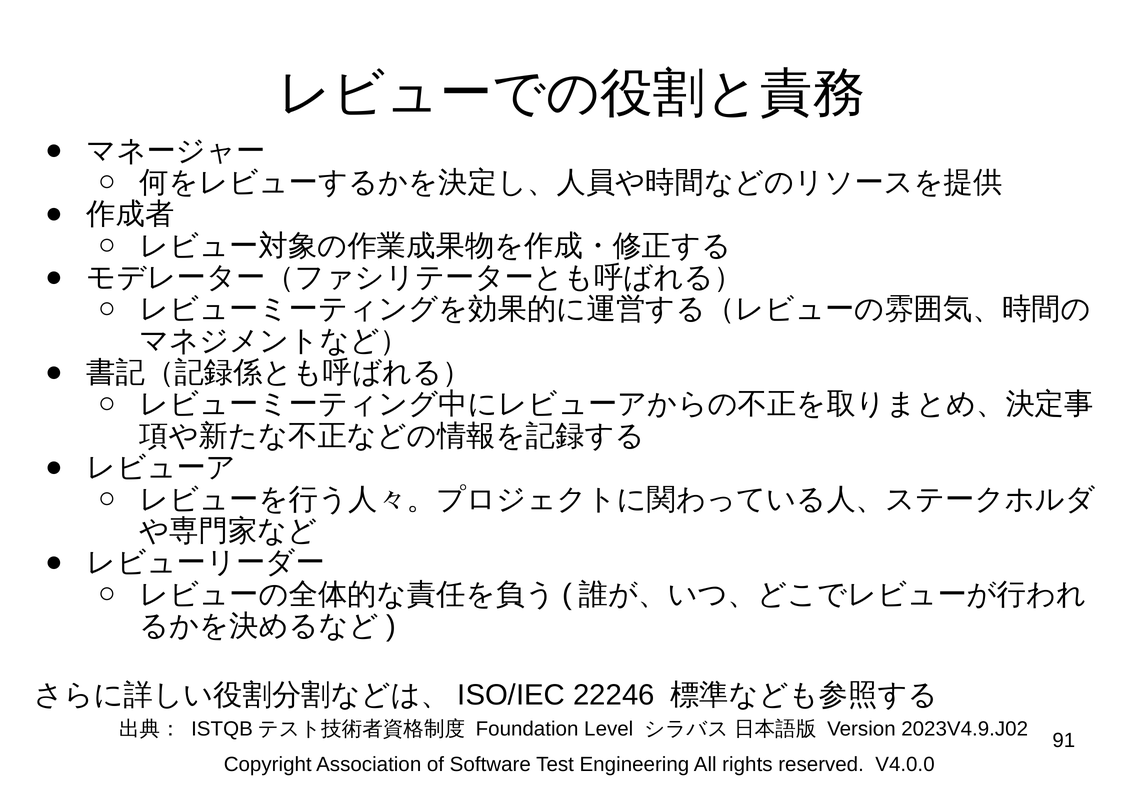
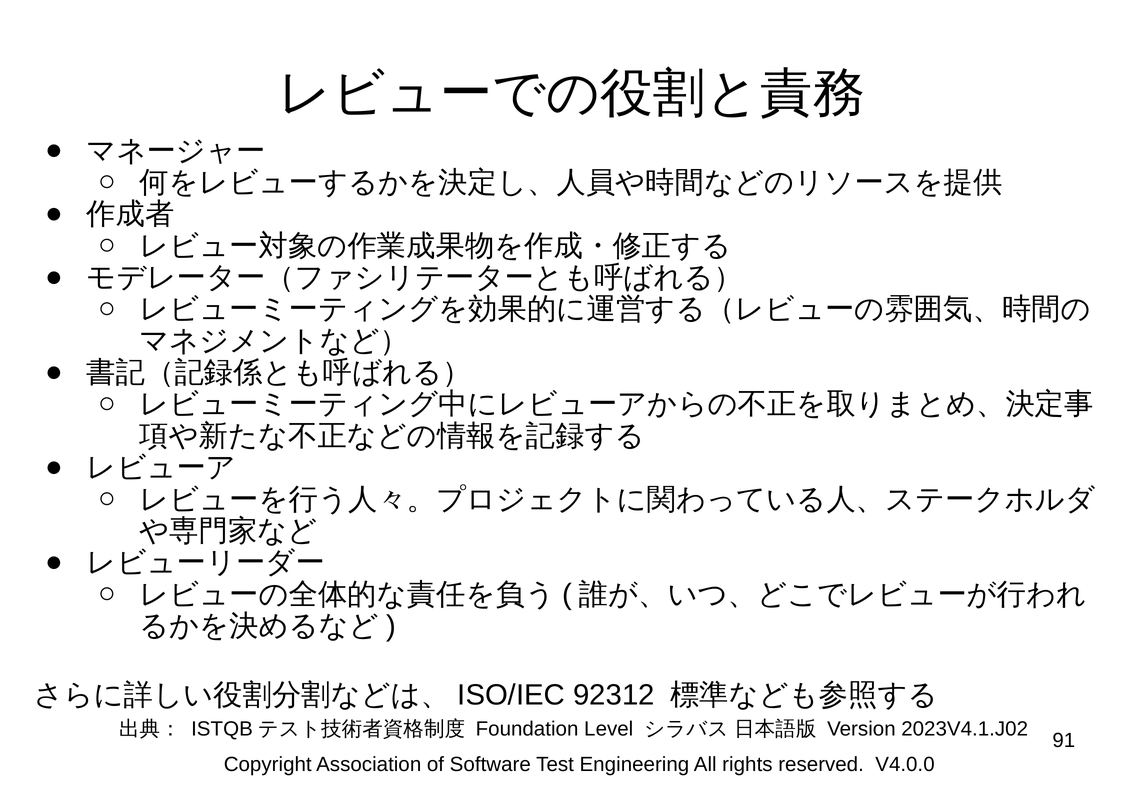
22246: 22246 -> 92312
2023V4.9.J02: 2023V4.9.J02 -> 2023V4.1.J02
